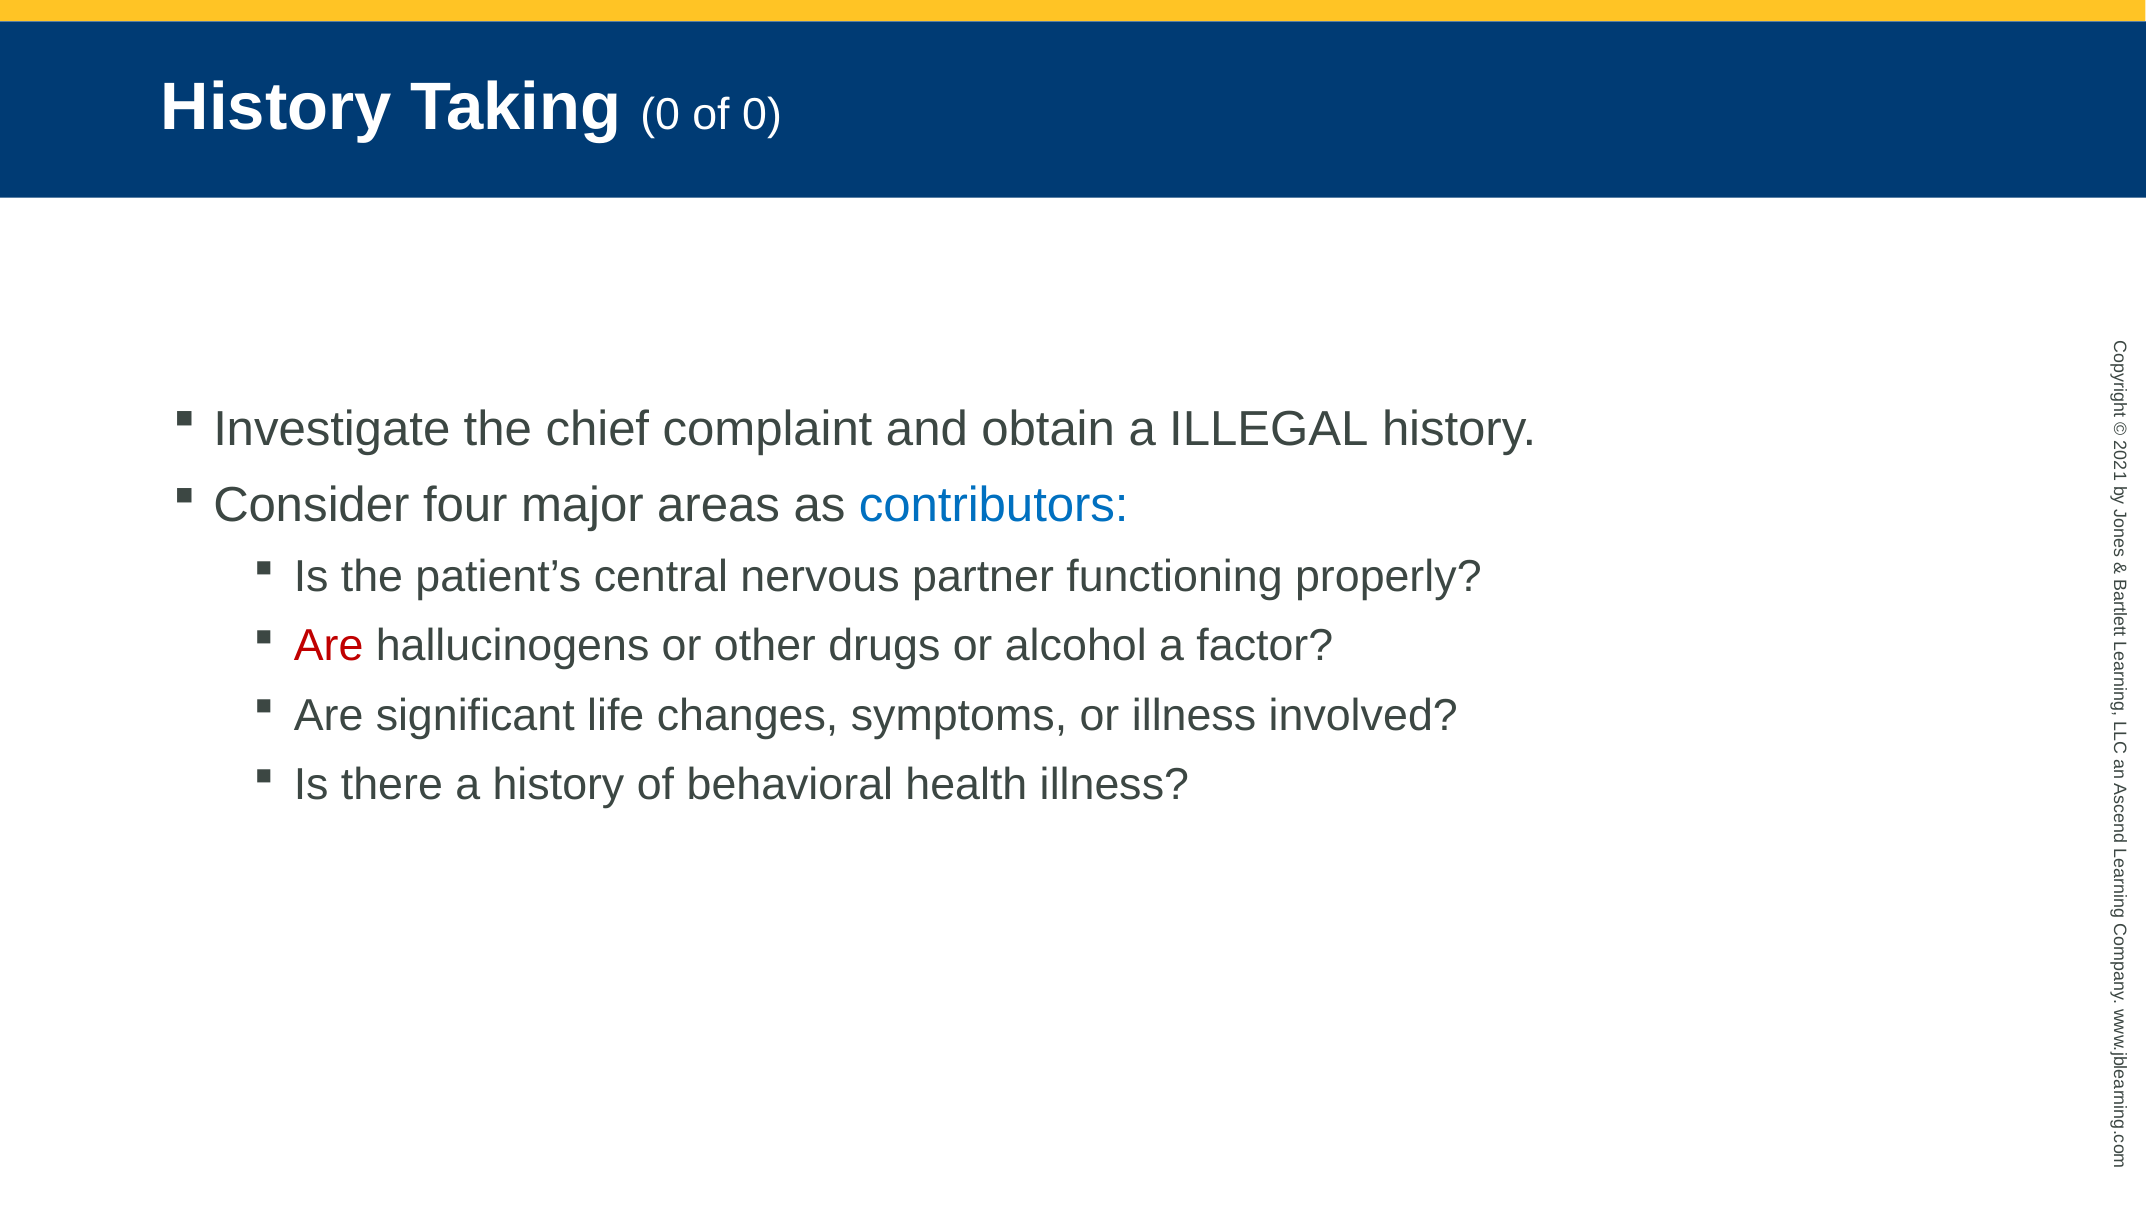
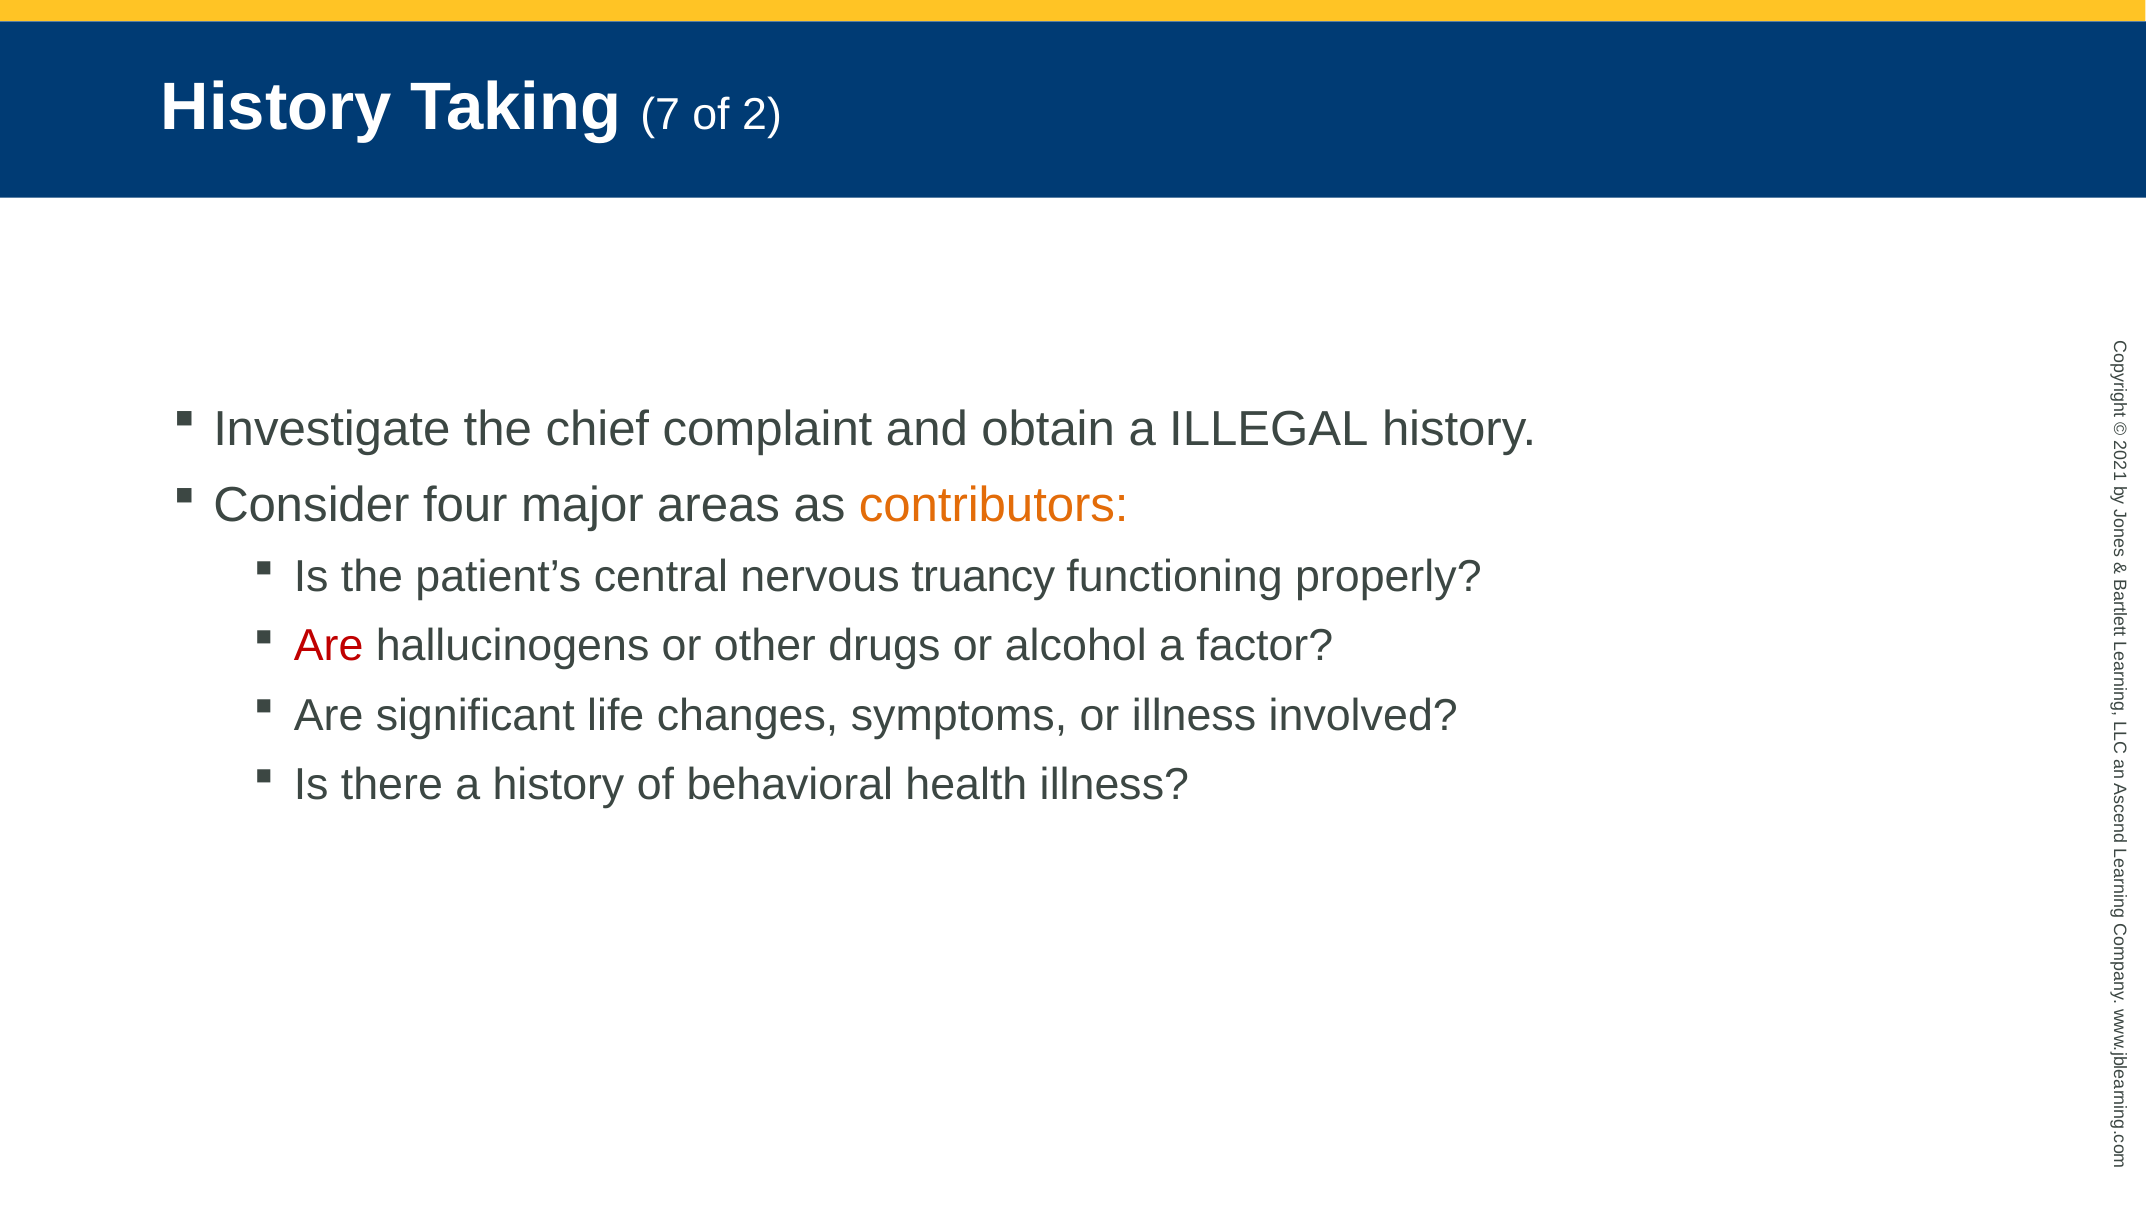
Taking 0: 0 -> 7
of 0: 0 -> 2
contributors colour: blue -> orange
partner: partner -> truancy
